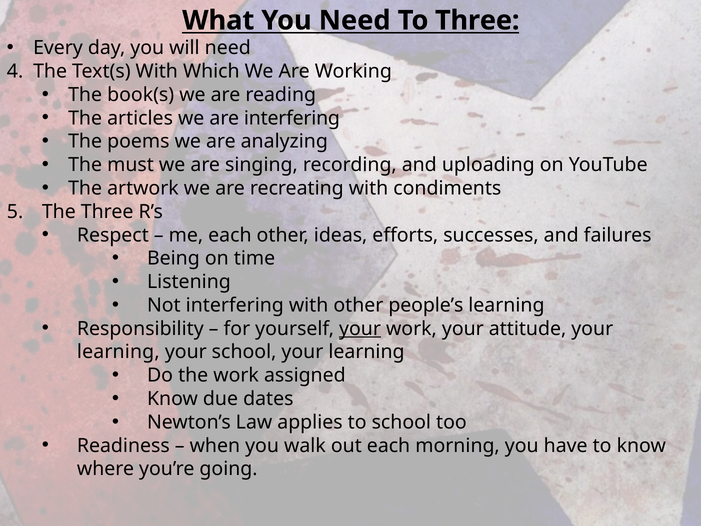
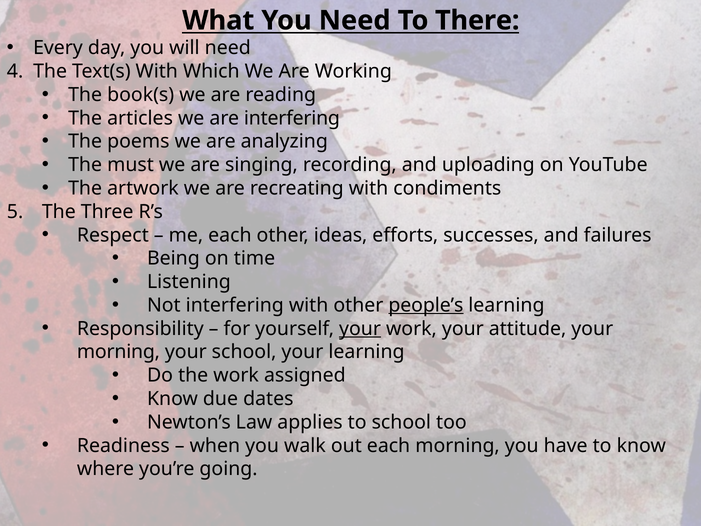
To Three: Three -> There
people’s underline: none -> present
learning at (118, 352): learning -> morning
